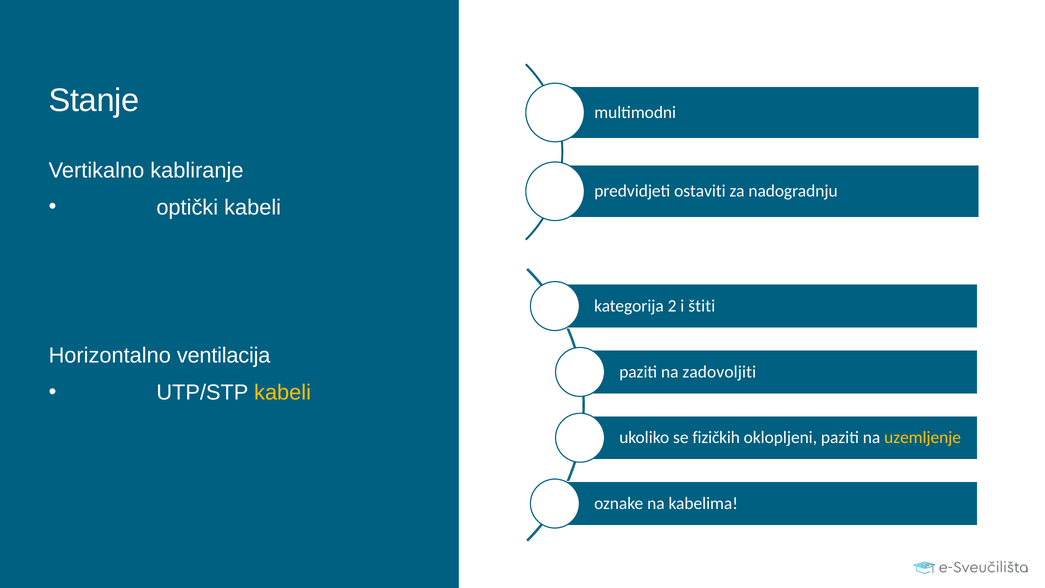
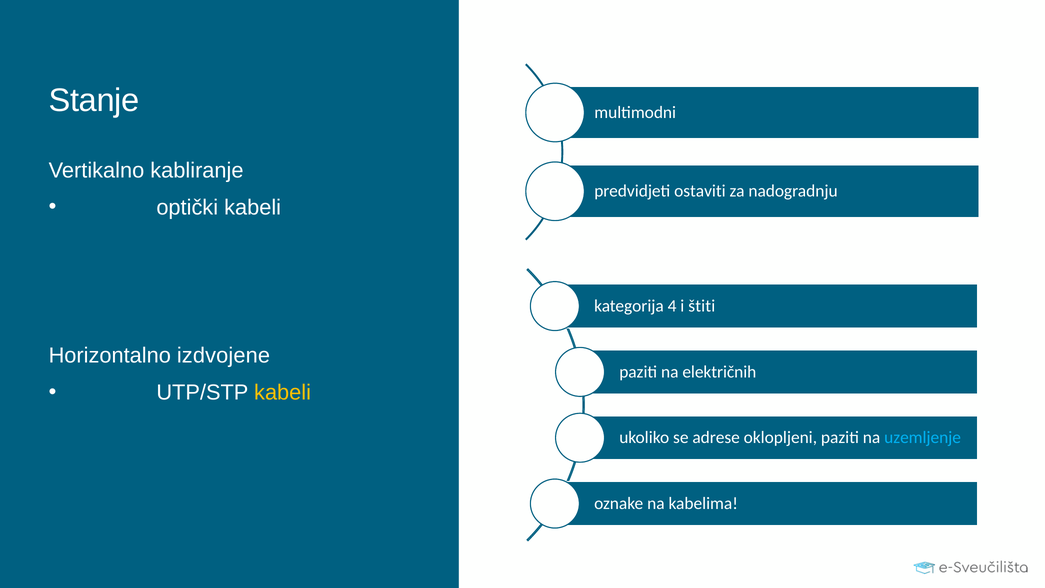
2: 2 -> 4
ventilacija: ventilacija -> izdvojene
zadovoljiti: zadovoljiti -> električnih
fizičkih: fizičkih -> adrese
uzemljenje colour: yellow -> light blue
